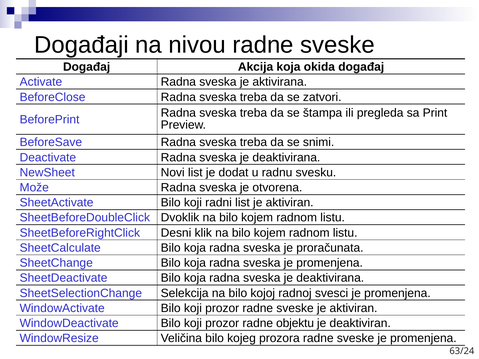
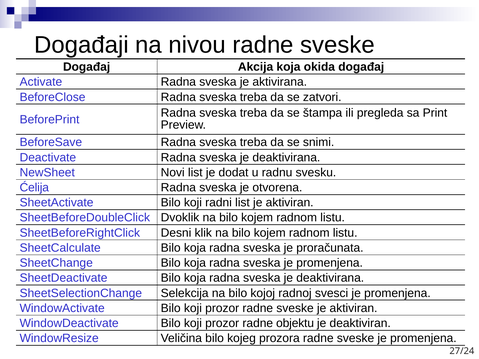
Može: Može -> Ćelija
63/24: 63/24 -> 27/24
